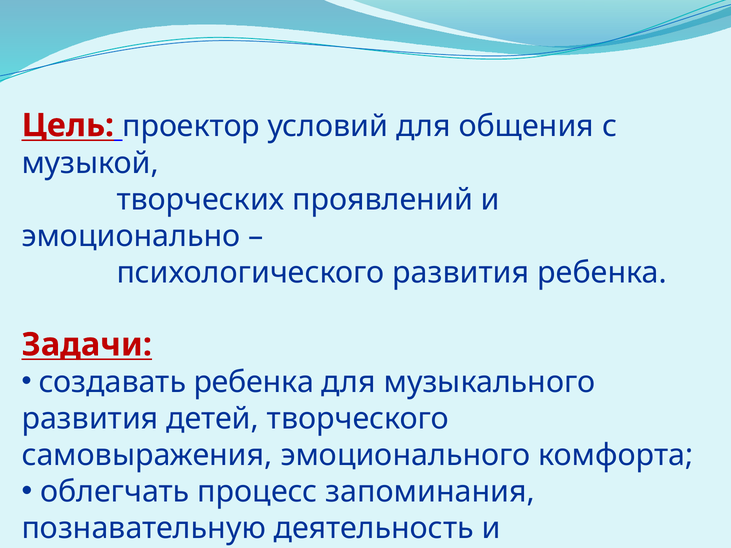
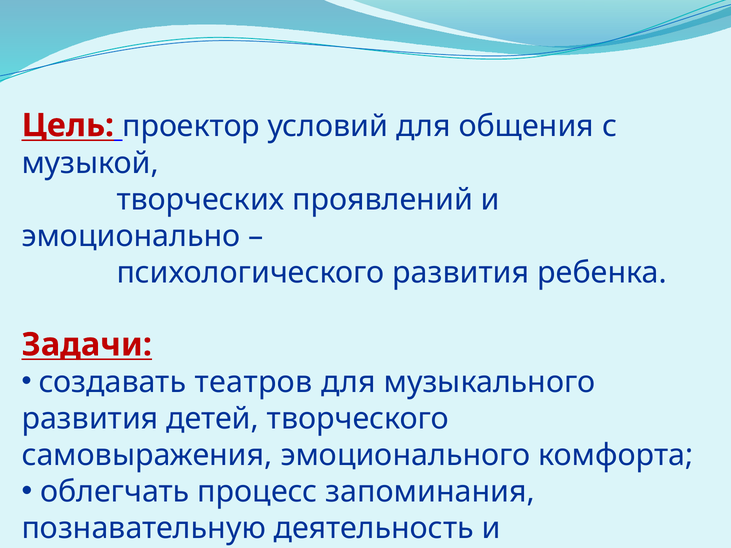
создавать ребенка: ребенка -> театров
